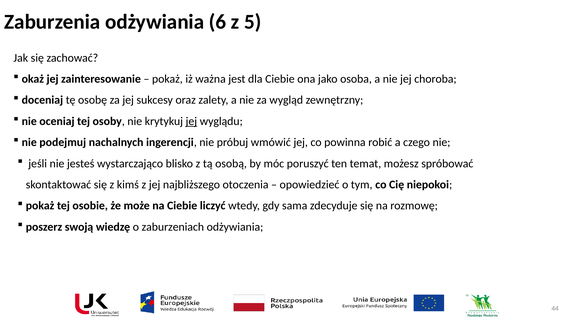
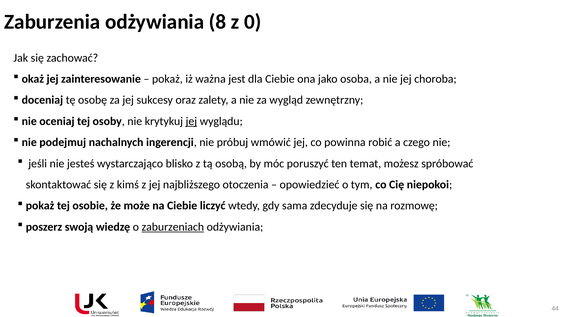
6: 6 -> 8
5: 5 -> 0
zaburzeniach underline: none -> present
